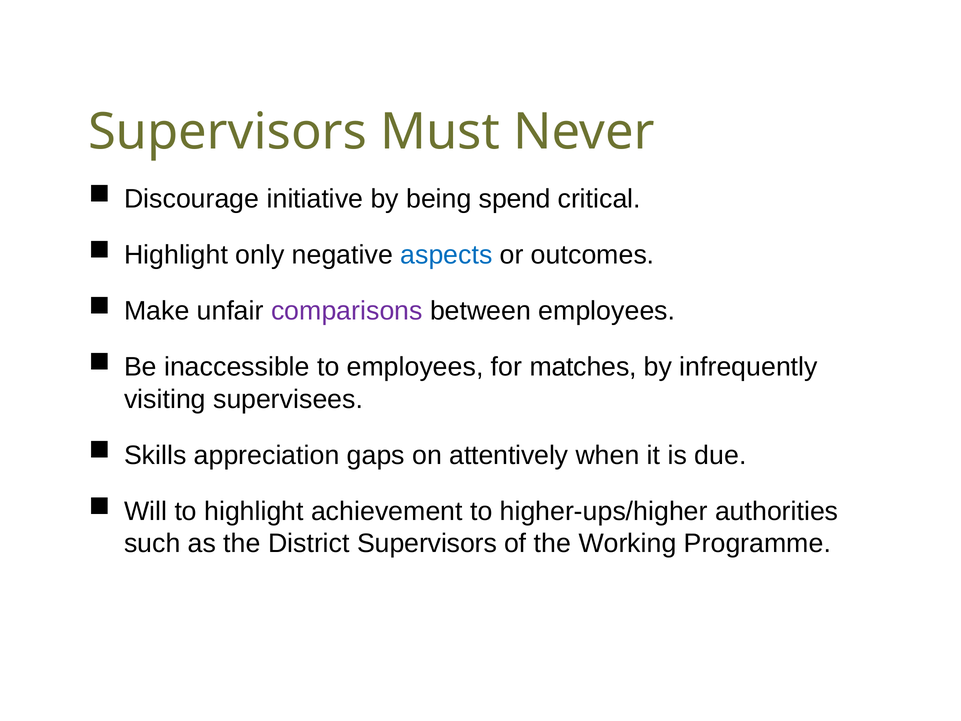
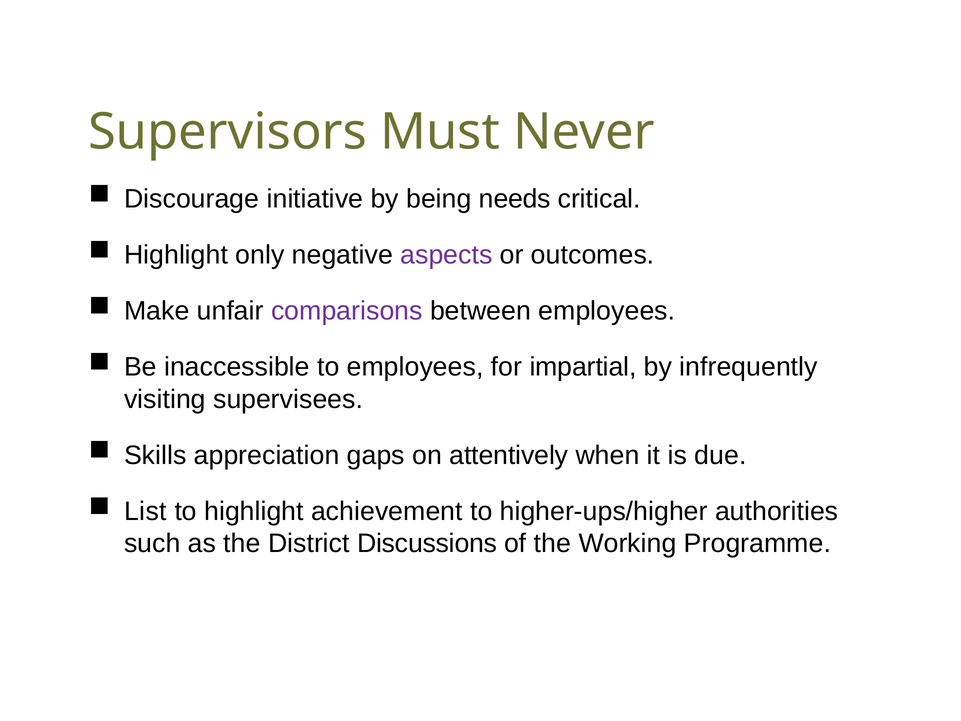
spend: spend -> needs
aspects colour: blue -> purple
matches: matches -> impartial
Will: Will -> List
District Supervisors: Supervisors -> Discussions
